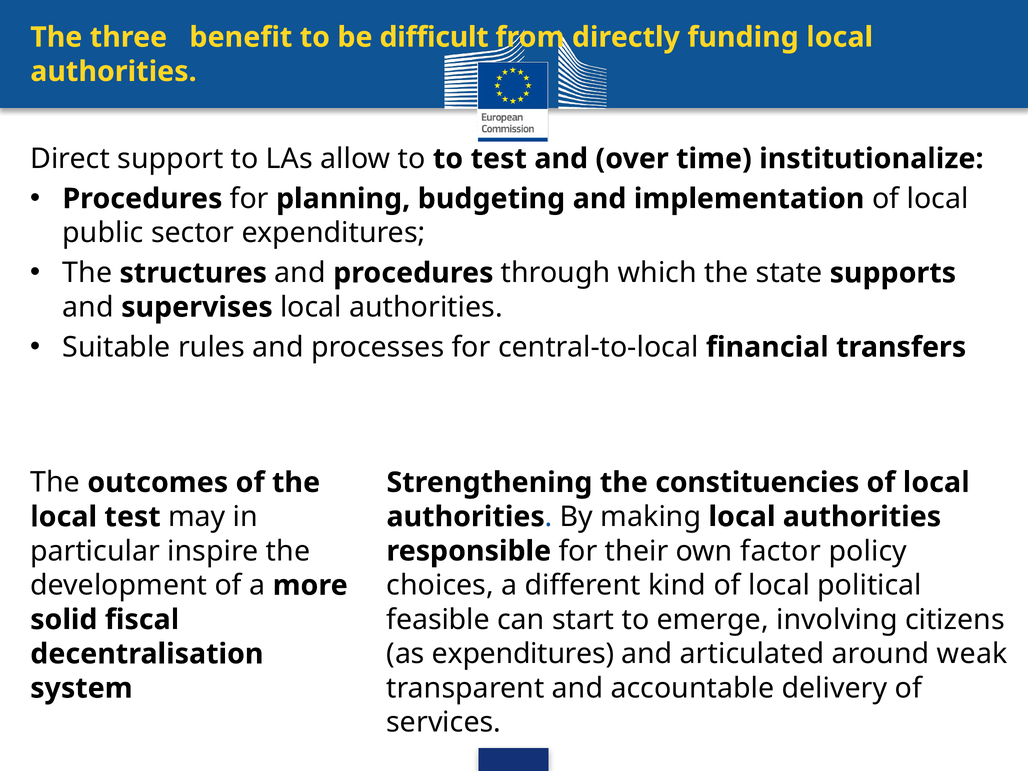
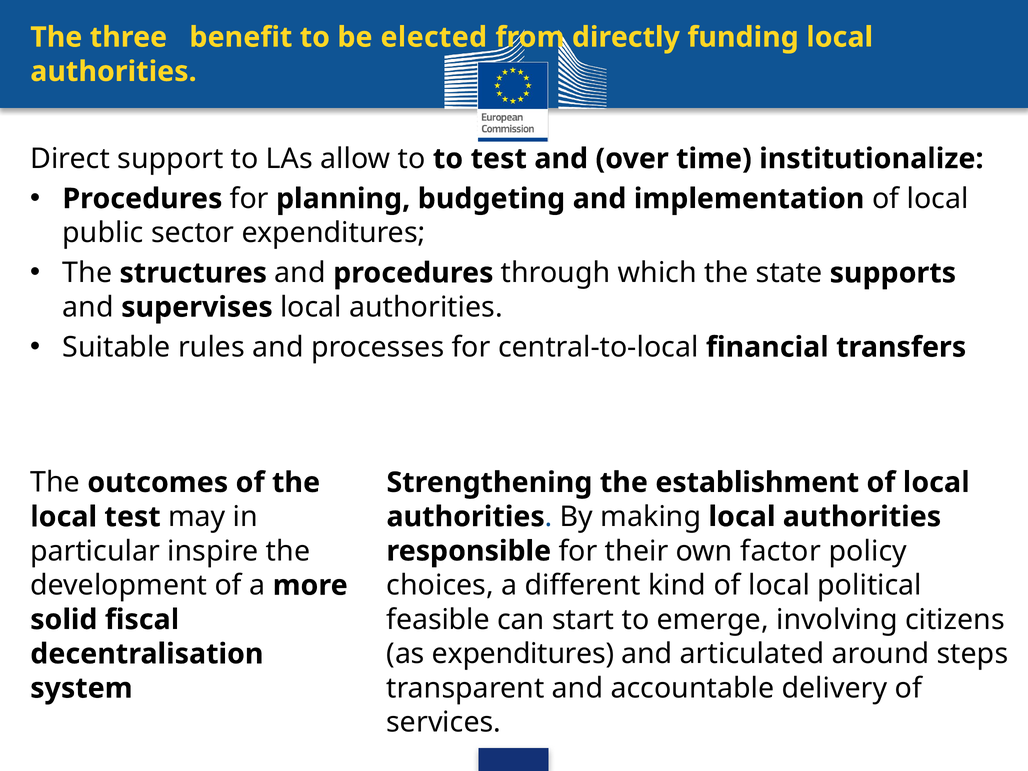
difficult: difficult -> elected
constituencies: constituencies -> establishment
weak: weak -> steps
